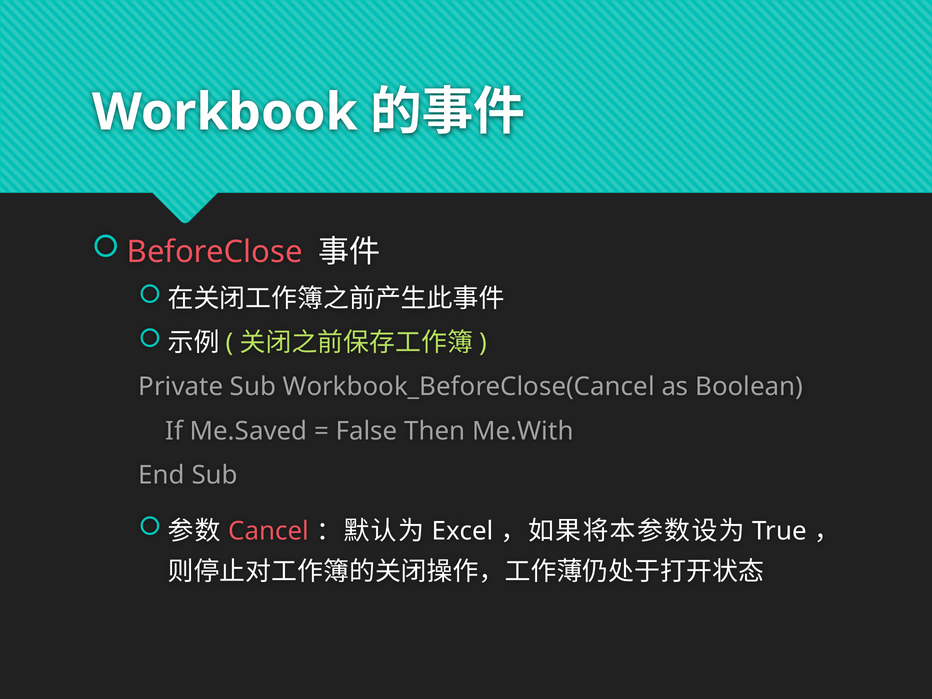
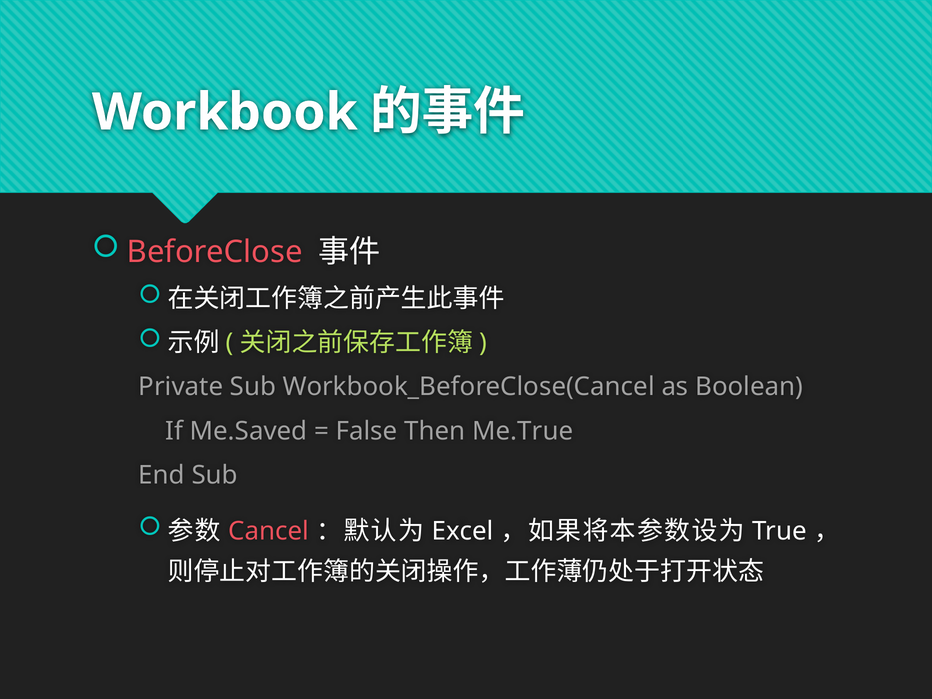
Me.With: Me.With -> Me.True
